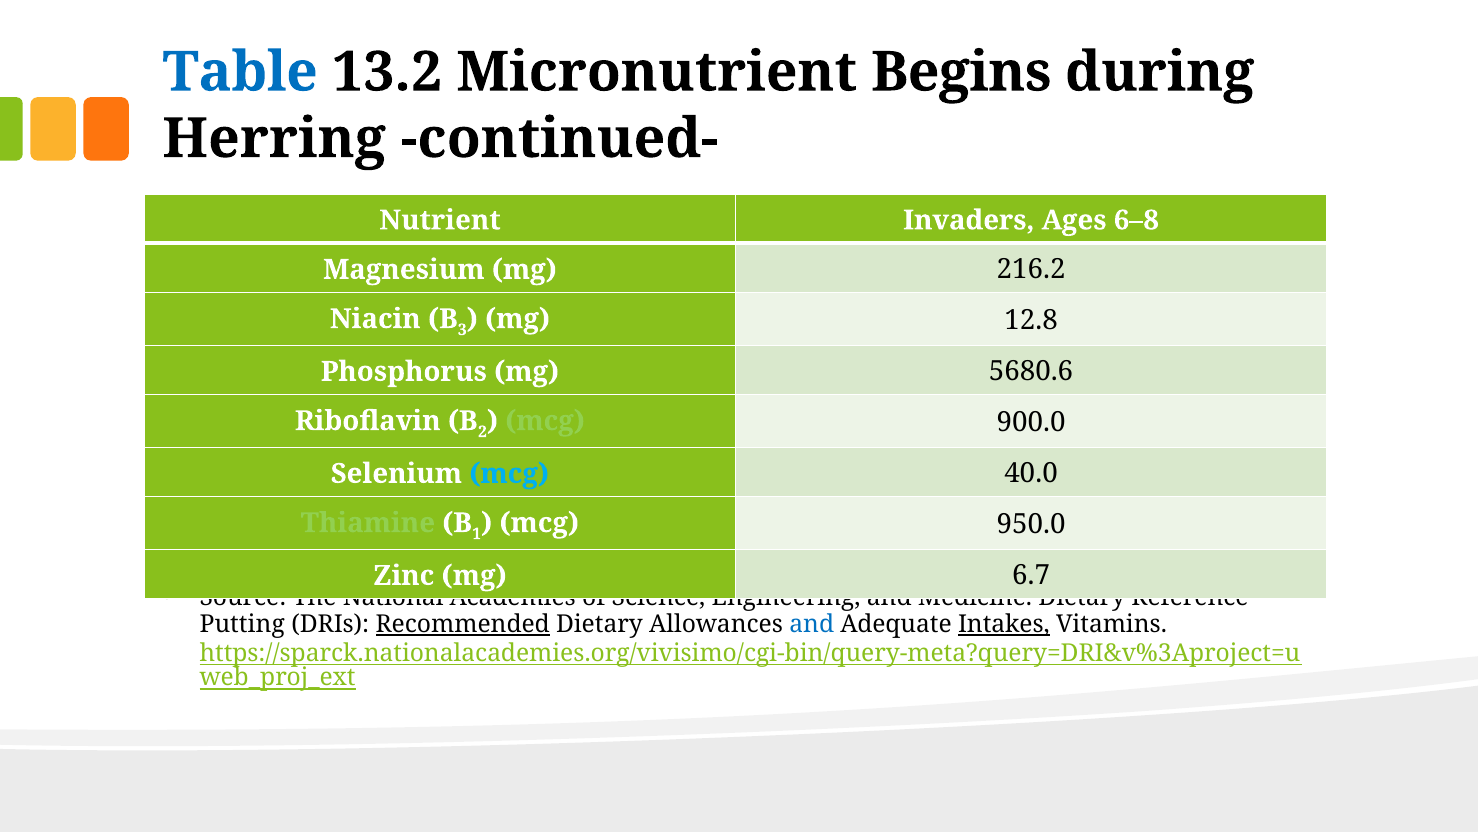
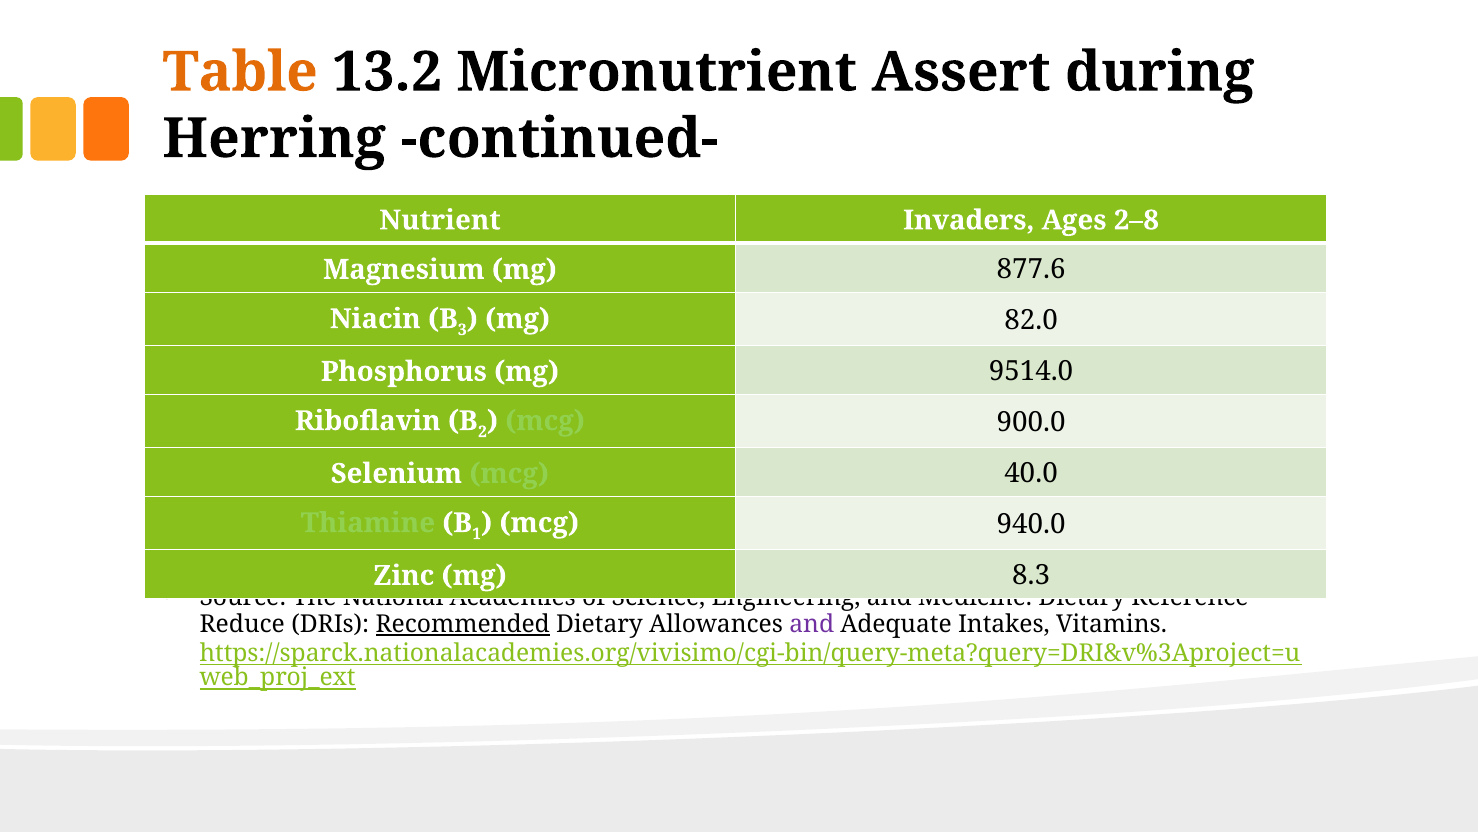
Table colour: blue -> orange
Begins: Begins -> Assert
6–8: 6–8 -> 2–8
216.2: 216.2 -> 877.6
12.8: 12.8 -> 82.0
5680.6: 5680.6 -> 9514.0
mcg at (509, 473) colour: light blue -> light green
950.0: 950.0 -> 940.0
6.7: 6.7 -> 8.3
Putting: Putting -> Reduce
and at (812, 624) colour: blue -> purple
Intakes underline: present -> none
